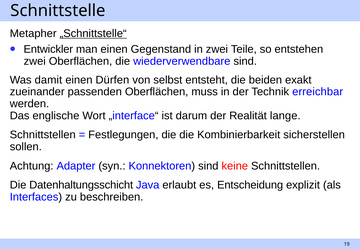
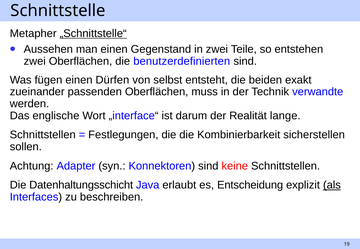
Entwickler: Entwickler -> Aussehen
wiederverwendbare: wiederverwendbare -> benutzerdefinierten
damit: damit -> fügen
erreichbar: erreichbar -> verwandte
als underline: none -> present
